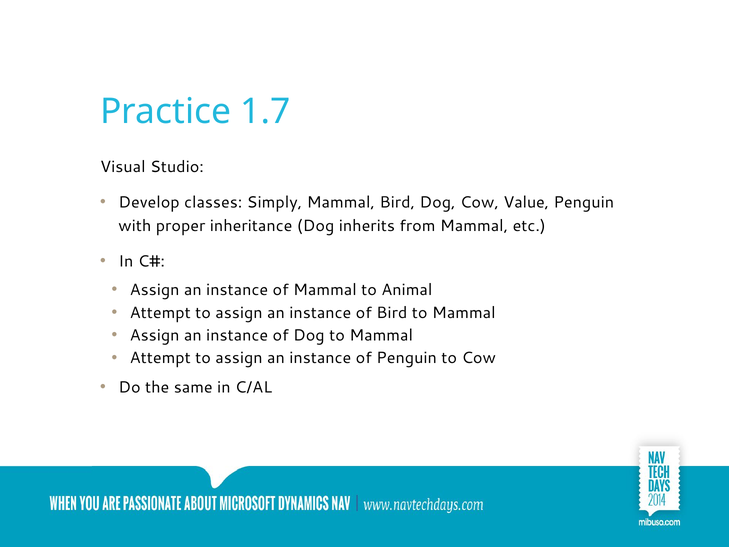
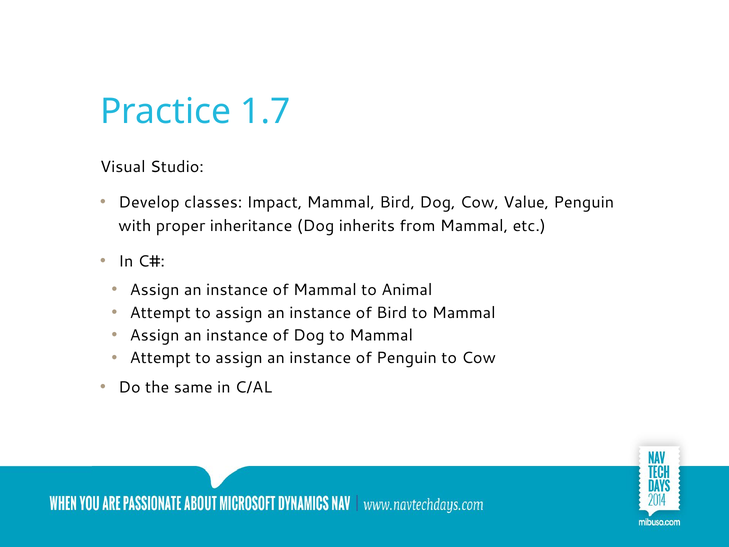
Simply: Simply -> Impact
